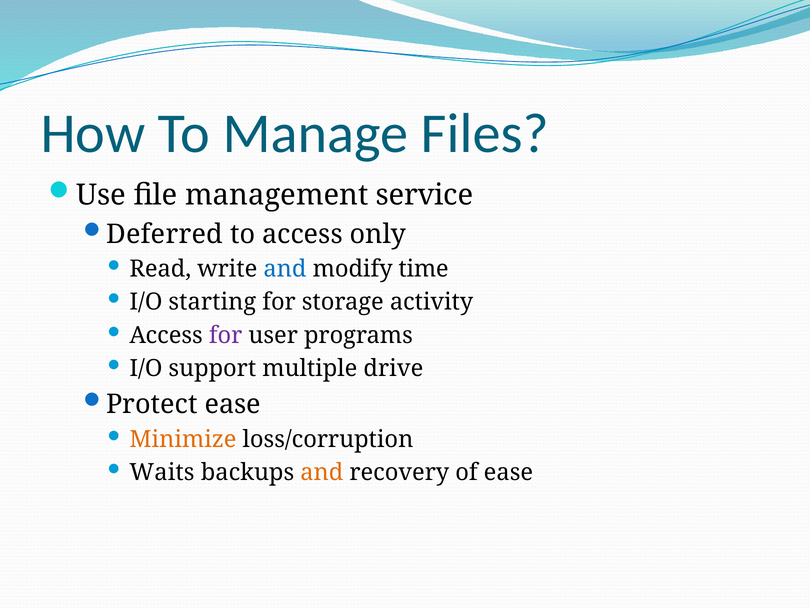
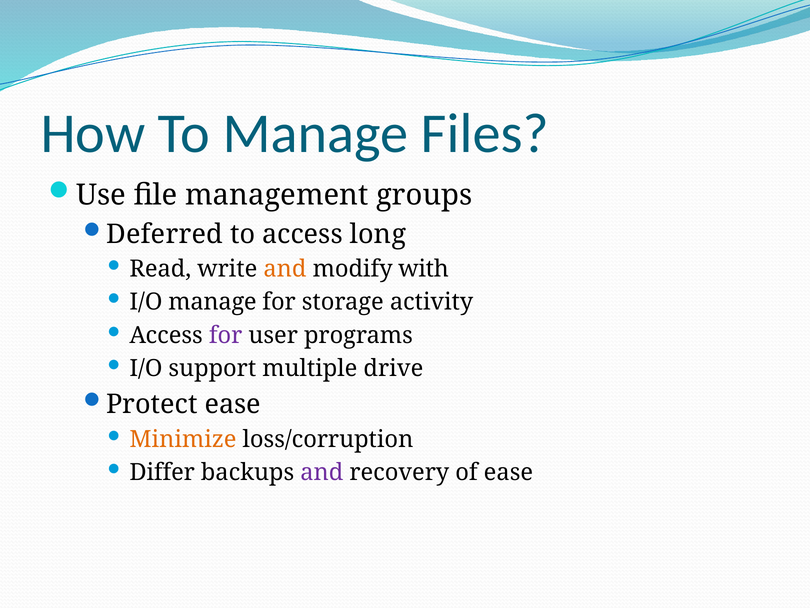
service: service -> groups
only: only -> long
and at (285, 269) colour: blue -> orange
time: time -> with
I/O starting: starting -> manage
Waits: Waits -> Differ
and at (322, 472) colour: orange -> purple
